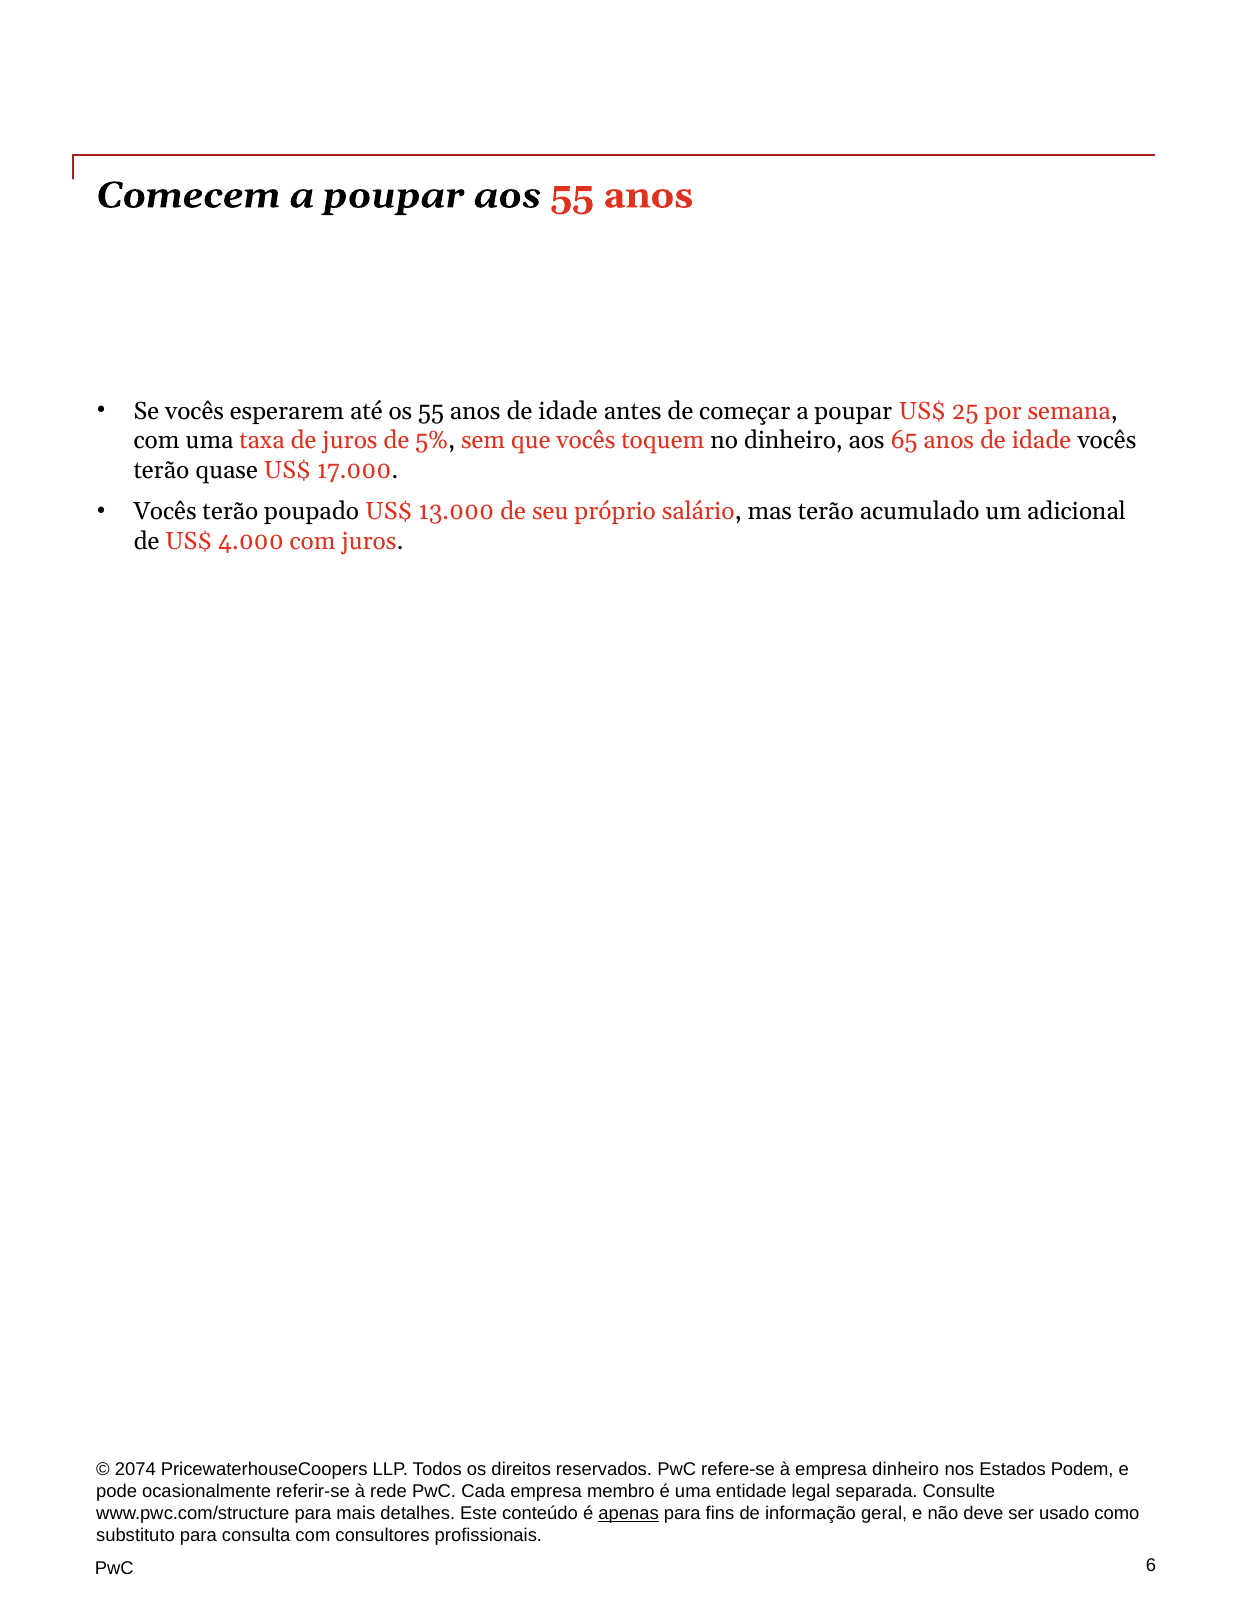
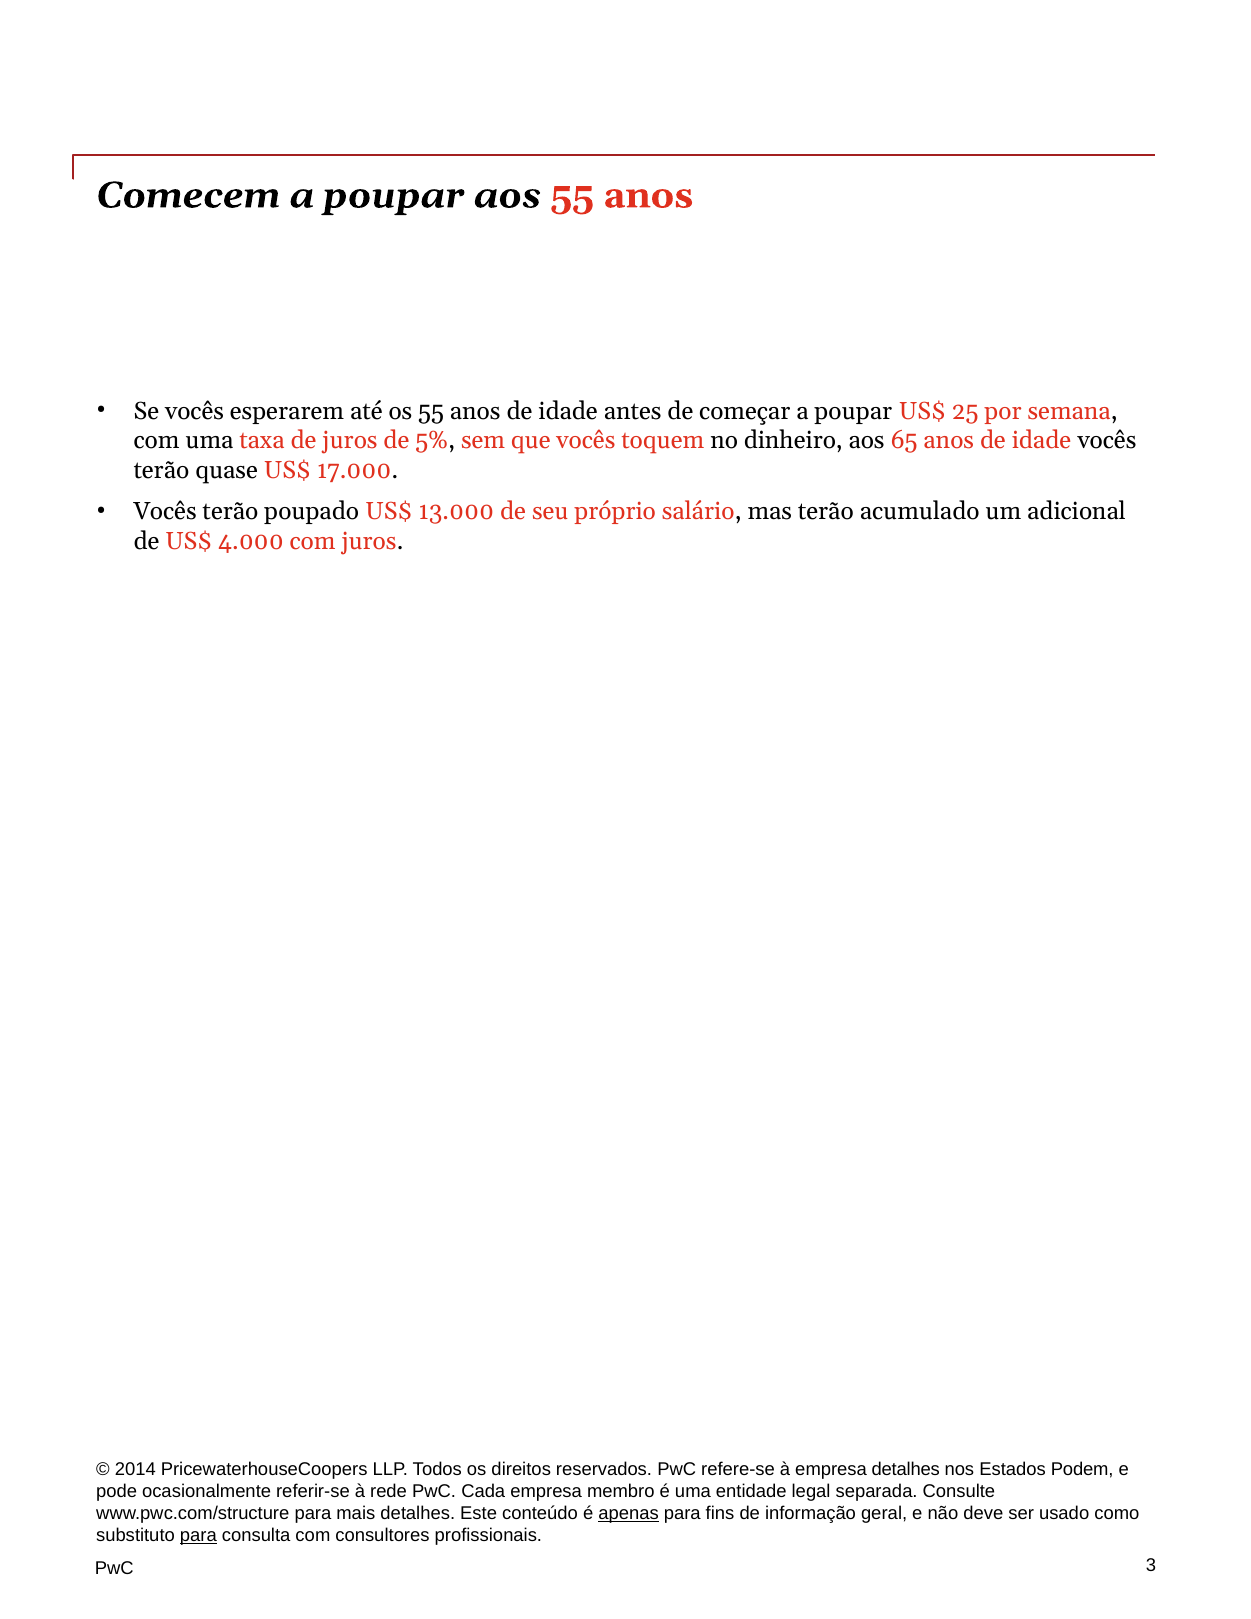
2074: 2074 -> 2014
empresa dinheiro: dinheiro -> detalhes
para at (198, 1535) underline: none -> present
6: 6 -> 3
